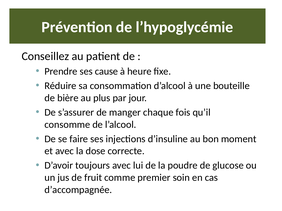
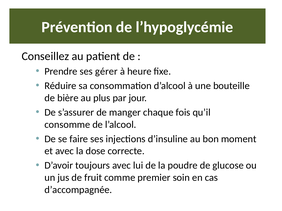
cause: cause -> gérer
